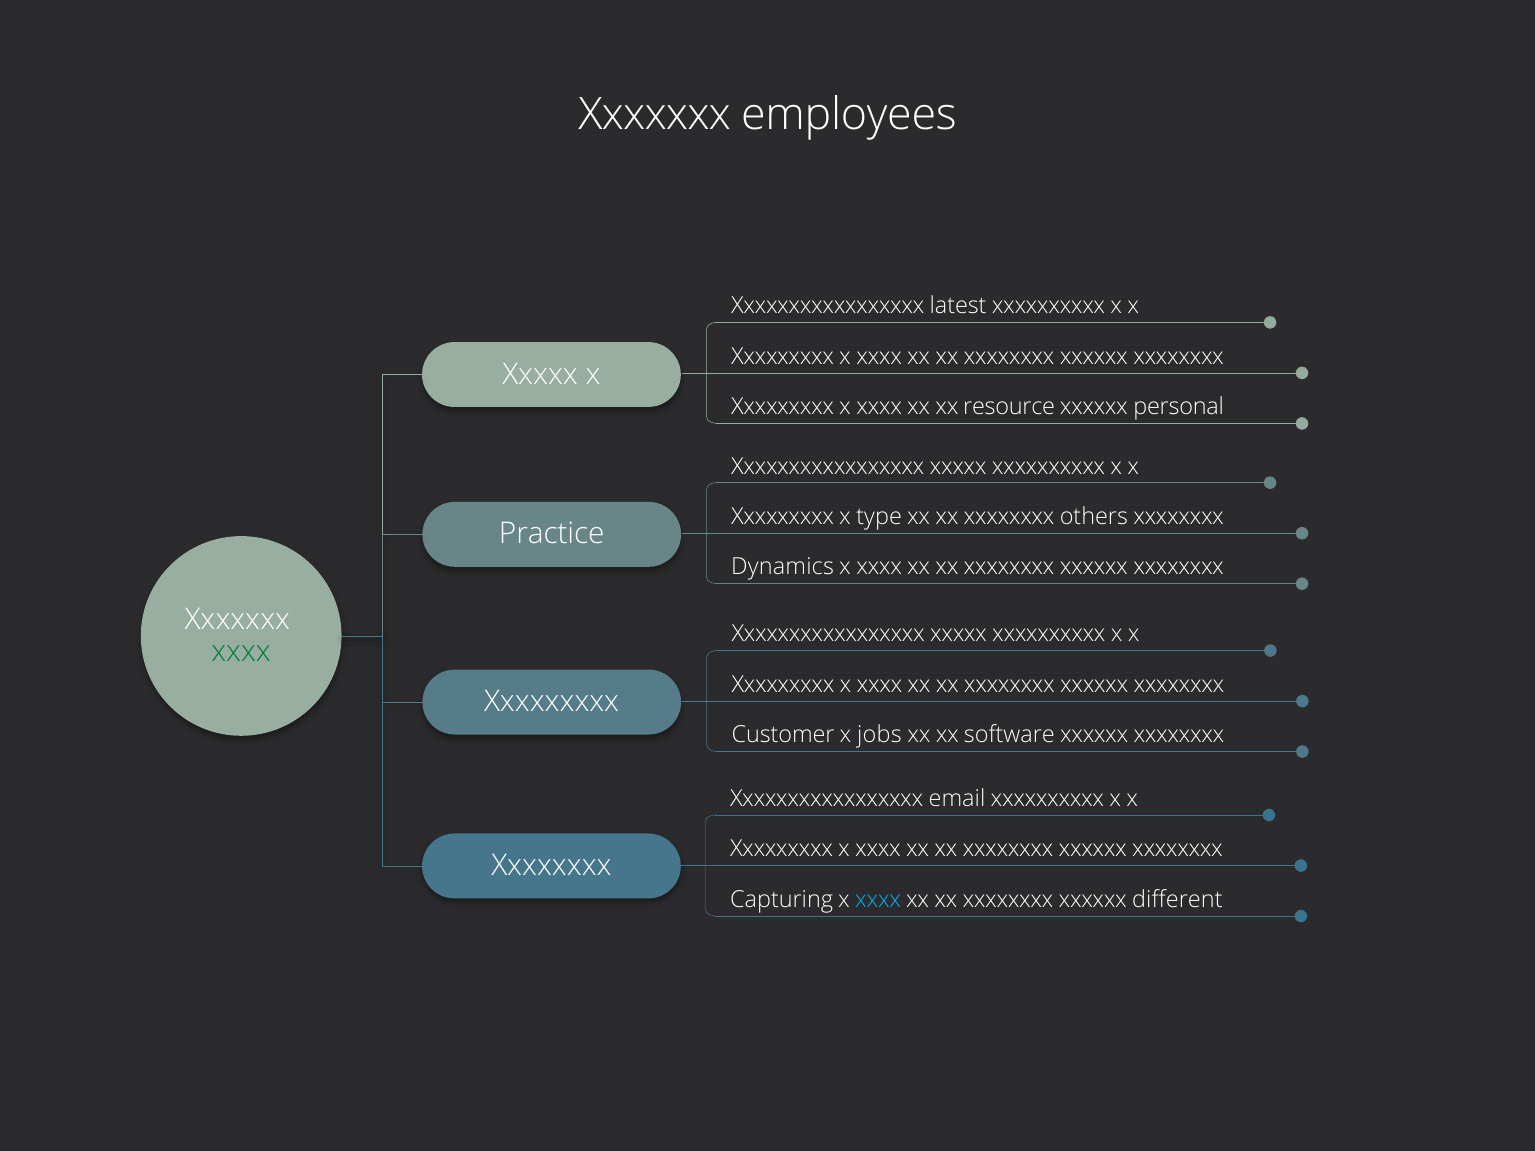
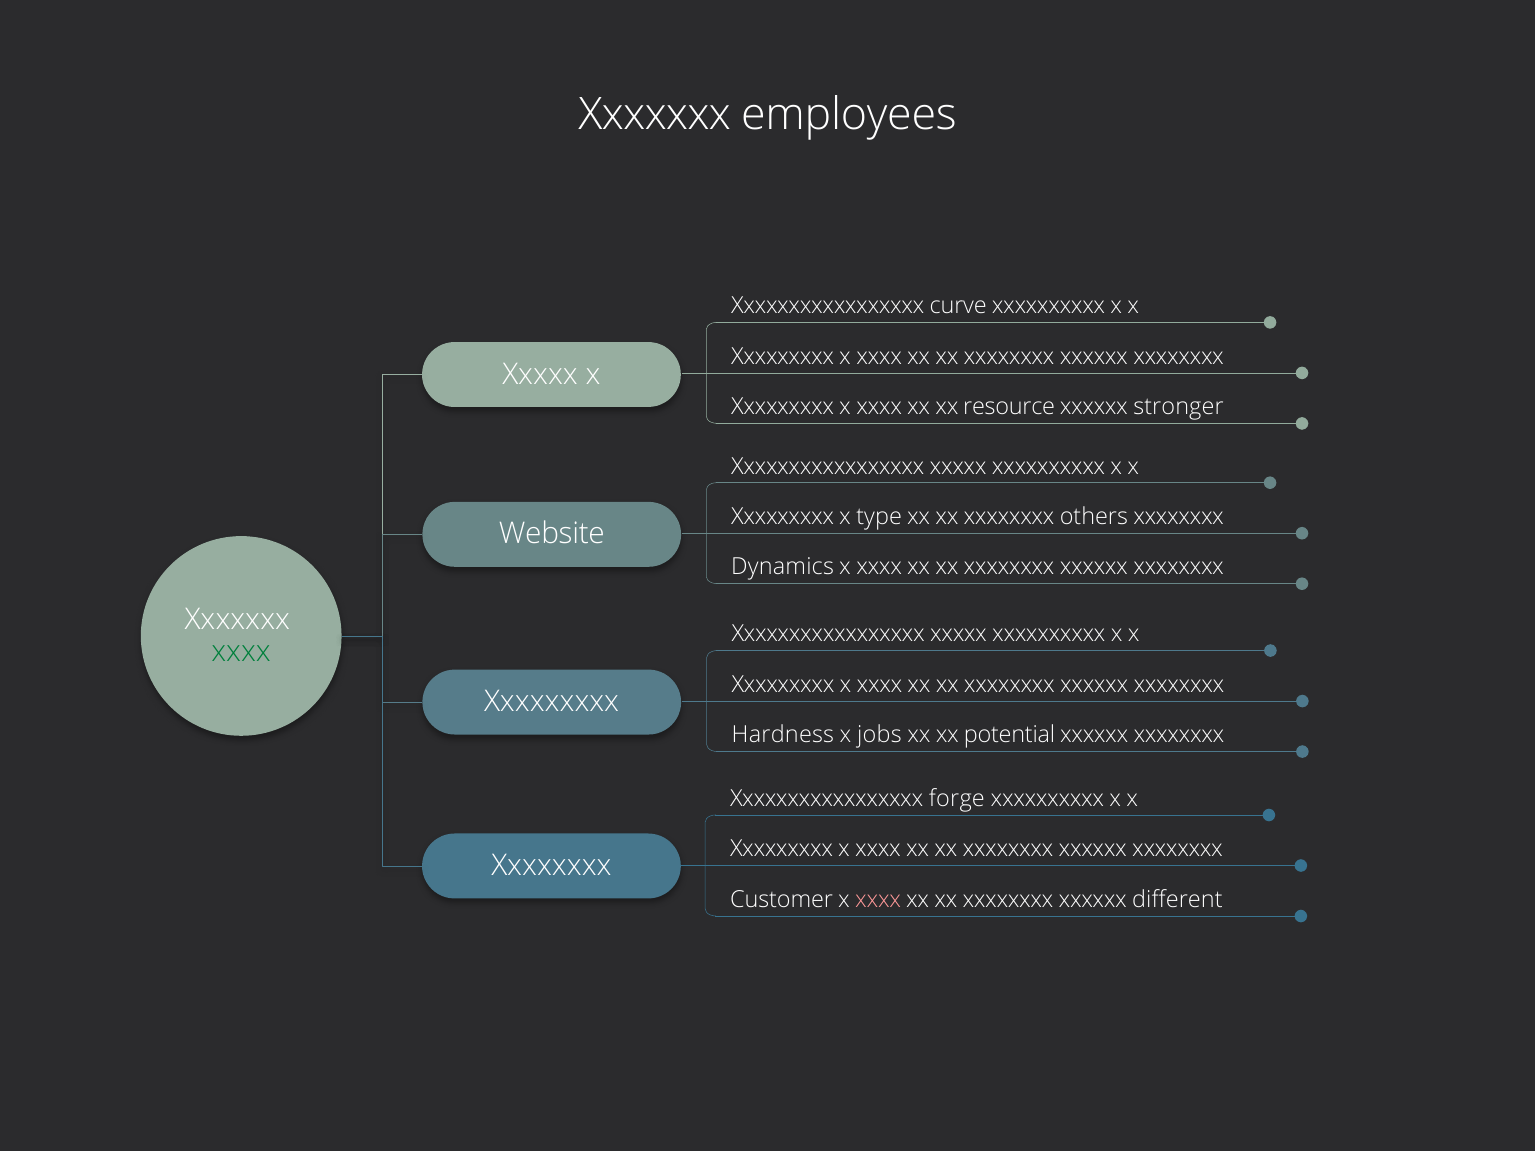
latest: latest -> curve
personal: personal -> stronger
Practice: Practice -> Website
Customer: Customer -> Hardness
software: software -> potential
email: email -> forge
Capturing: Capturing -> Customer
xxxx at (878, 899) colour: light blue -> pink
